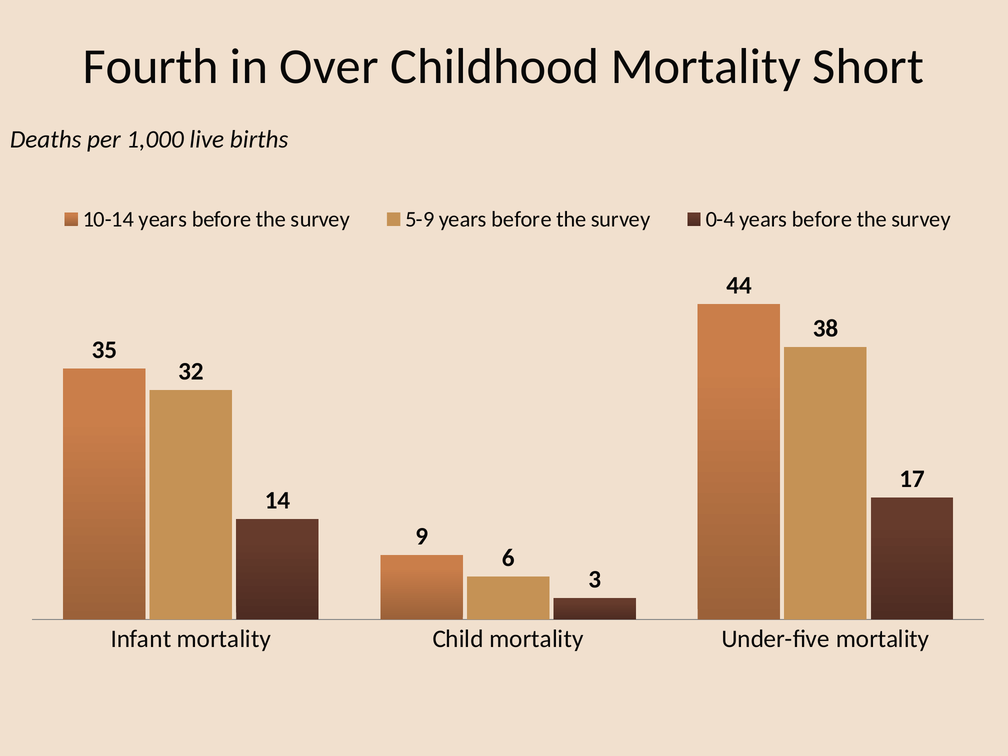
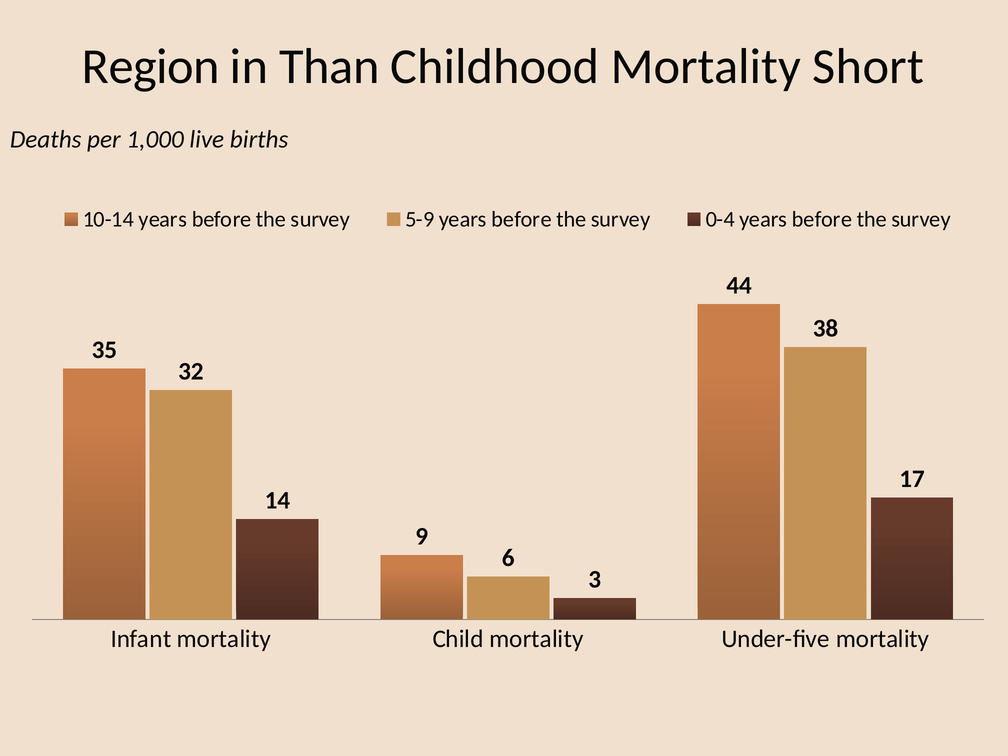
Fourth: Fourth -> Region
Over: Over -> Than
